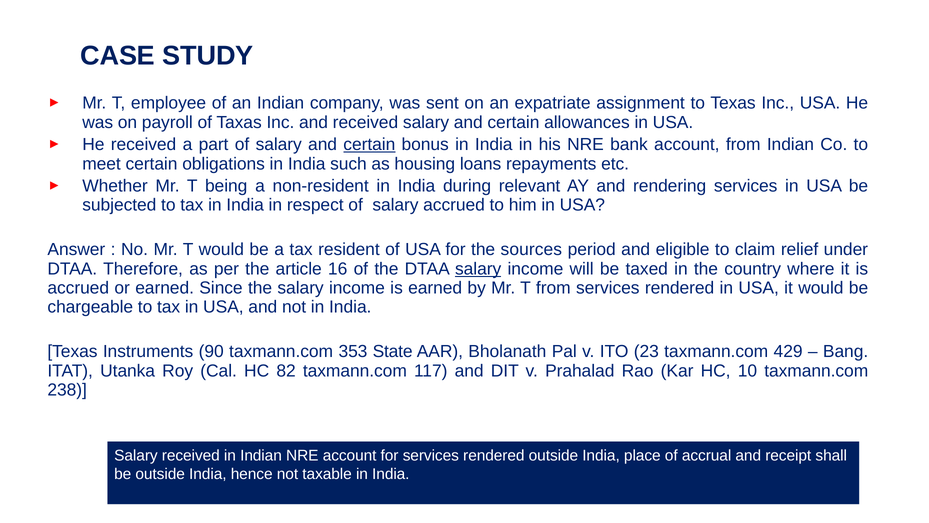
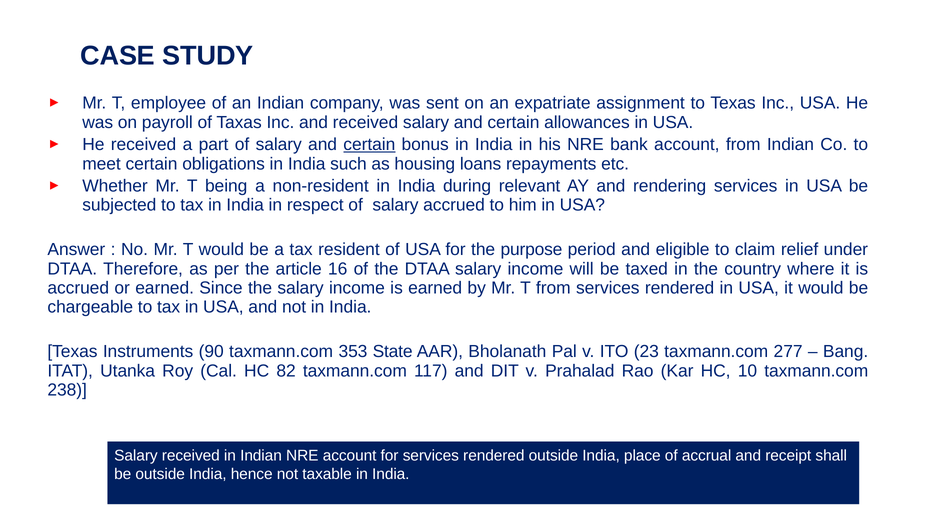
sources: sources -> purpose
salary at (478, 269) underline: present -> none
429: 429 -> 277
